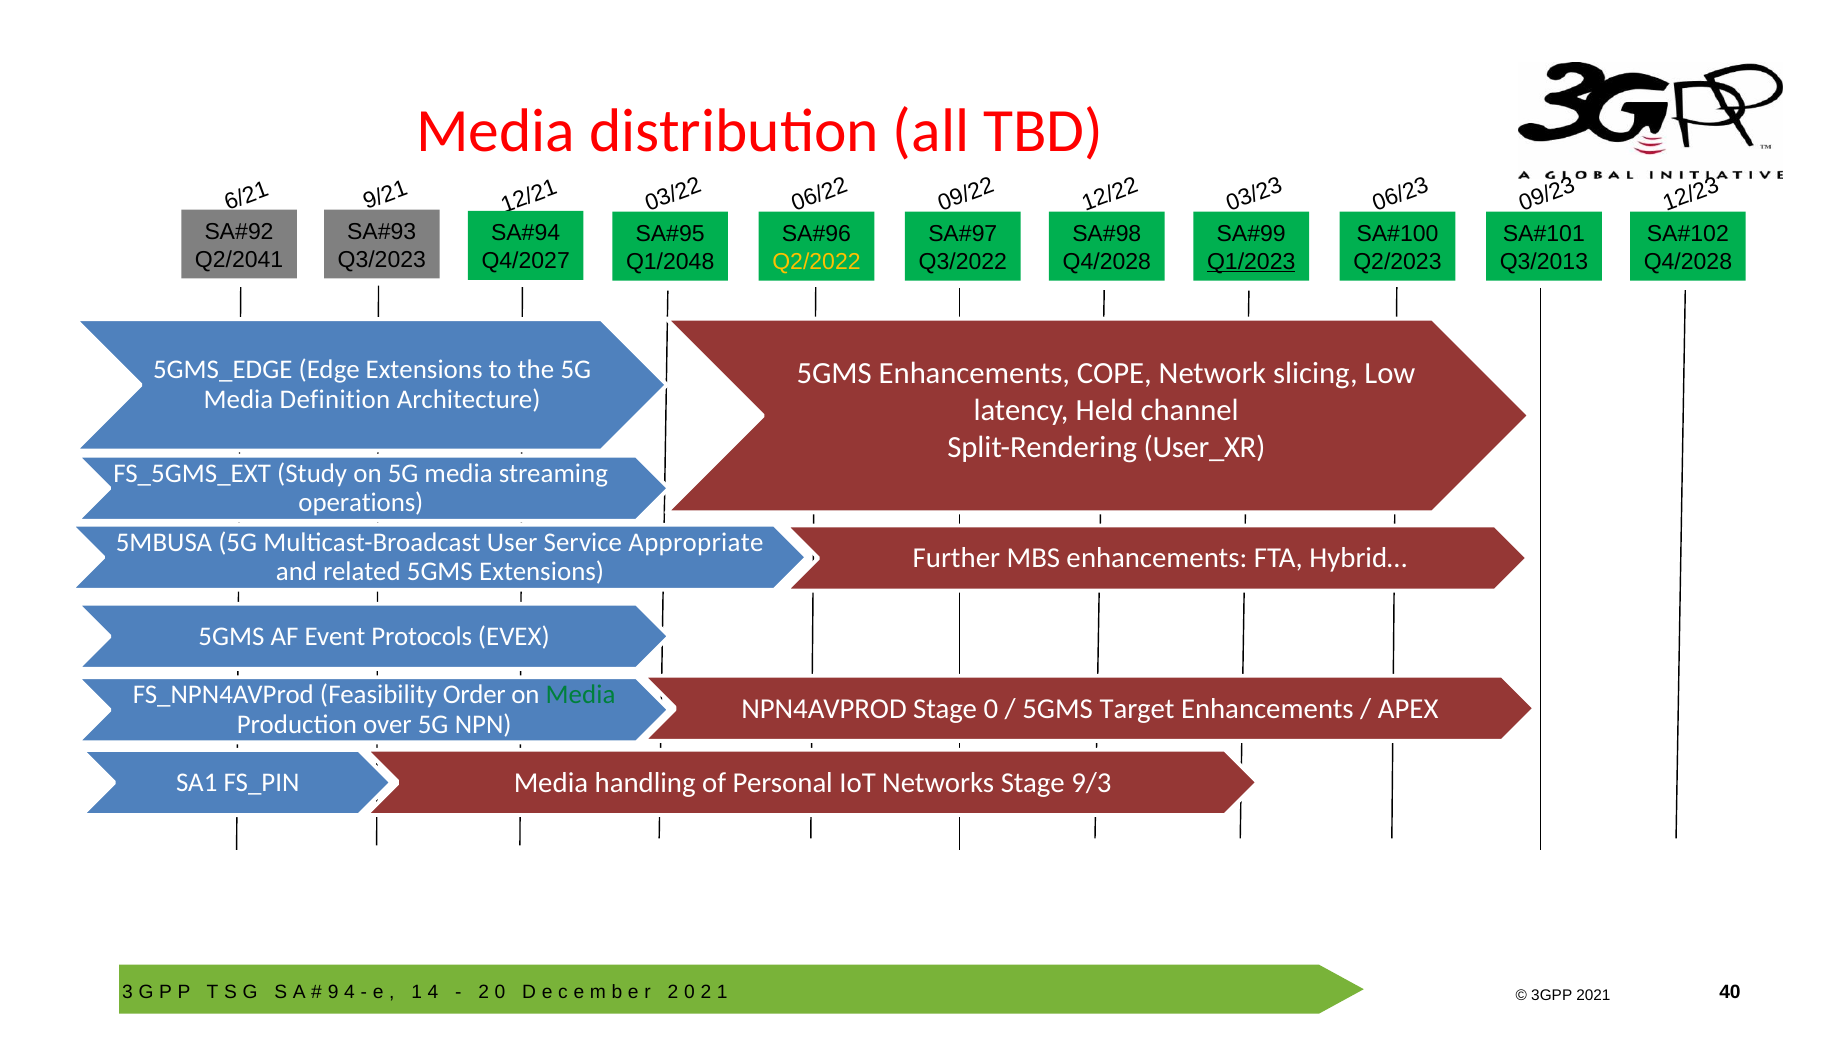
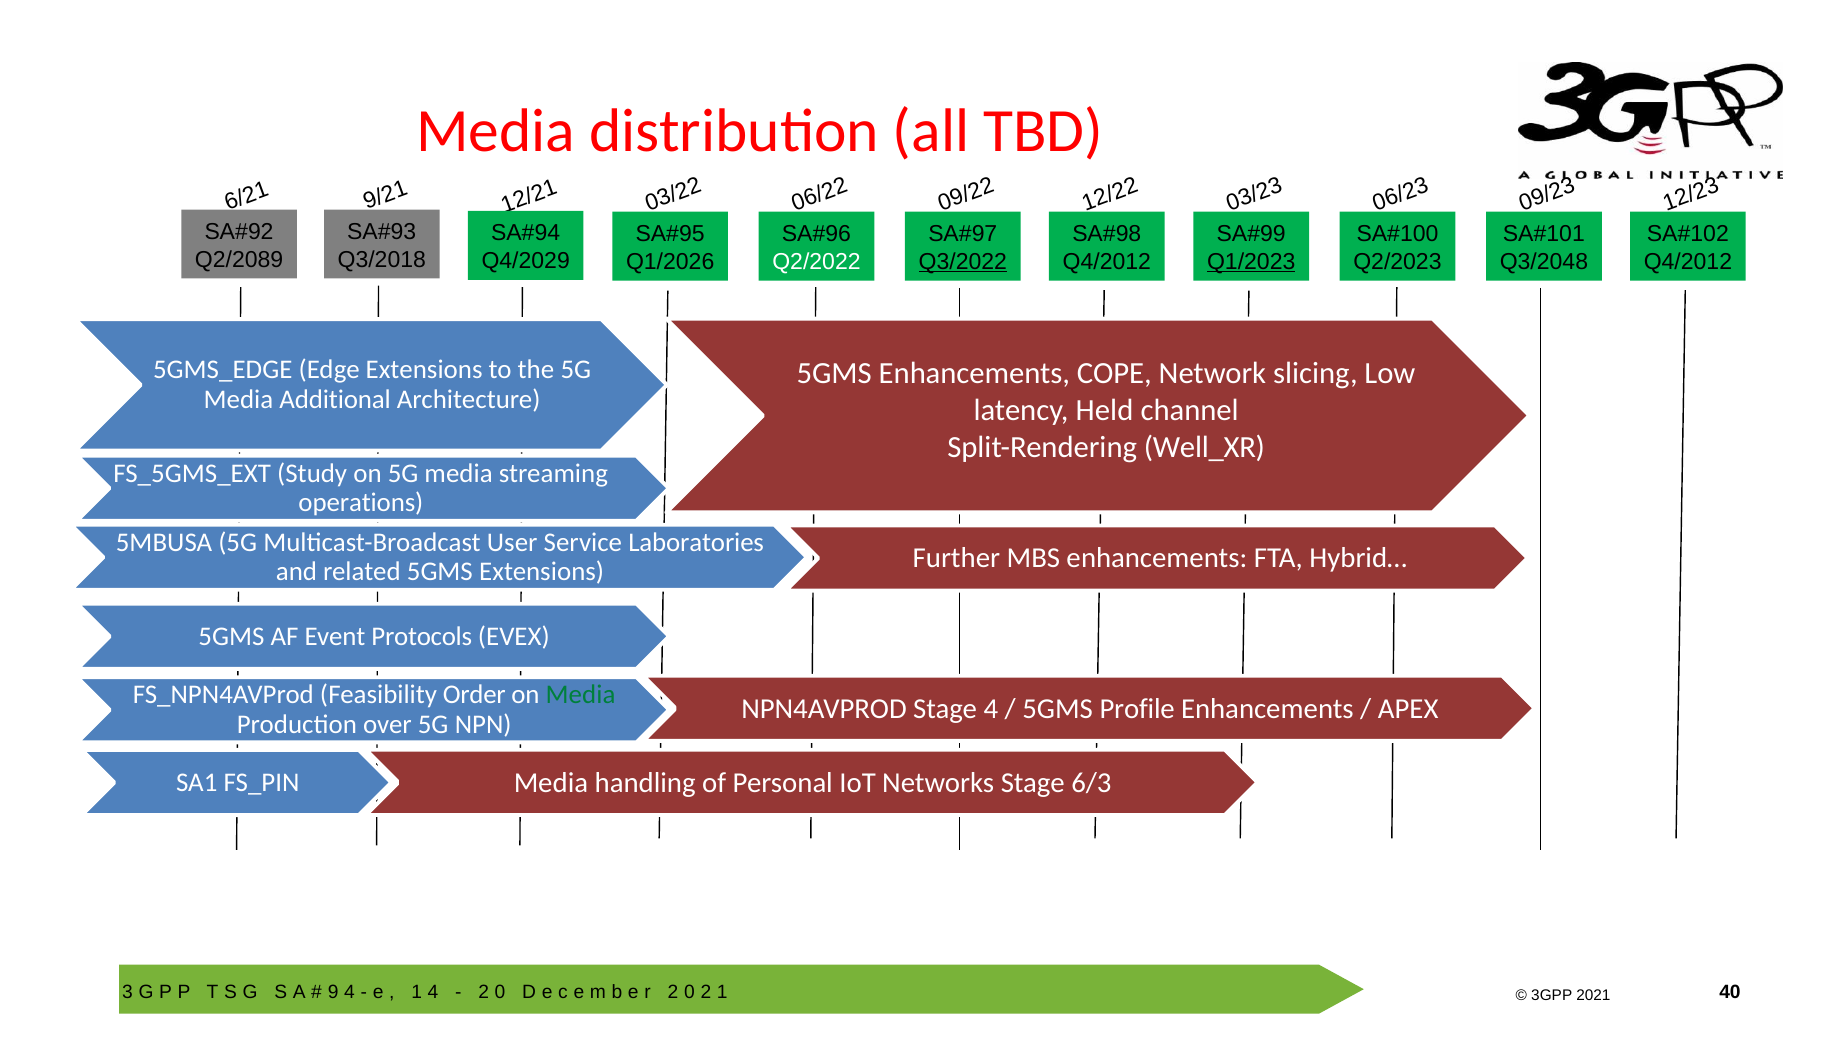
Q2/2041: Q2/2041 -> Q2/2089
Q3/2023: Q3/2023 -> Q3/2018
Q4/2027: Q4/2027 -> Q4/2029
Q1/2048: Q1/2048 -> Q1/2026
Q2/2022 colour: yellow -> white
Q3/2022 underline: none -> present
Q4/2028 at (1107, 262): Q4/2028 -> Q4/2012
Q3/2013: Q3/2013 -> Q3/2048
Q4/2028 at (1688, 262): Q4/2028 -> Q4/2012
Definition: Definition -> Additional
User_XR: User_XR -> Well_XR
Appropriate: Appropriate -> Laboratories
Stage 0: 0 -> 4
Target: Target -> Profile
9/3: 9/3 -> 6/3
